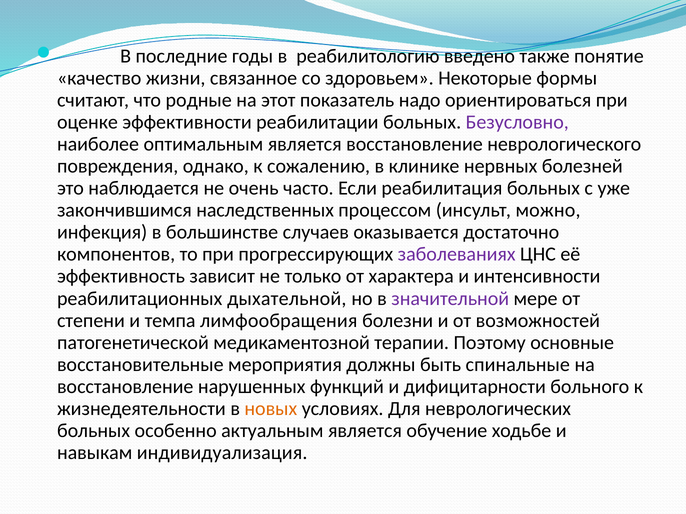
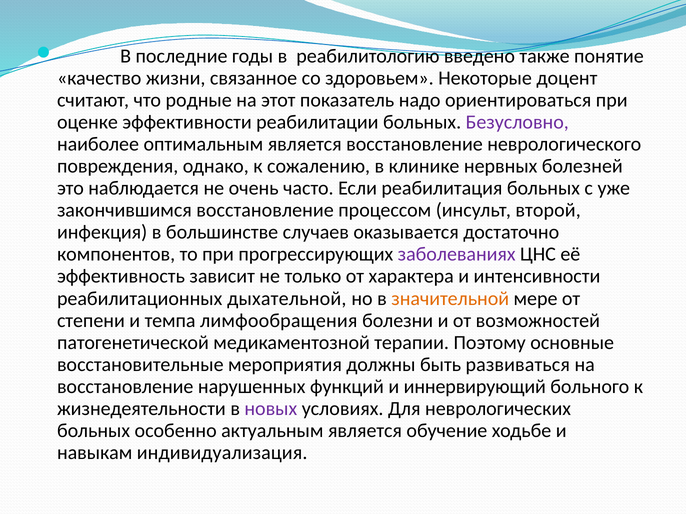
формы: формы -> доцент
закончившимся наследственных: наследственных -> восстановление
можно: можно -> второй
значительной colour: purple -> orange
спинальные: спинальные -> развиваться
дифицитарности: дифицитарности -> иннервирующий
новых colour: orange -> purple
